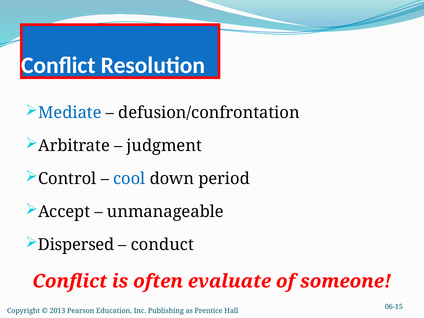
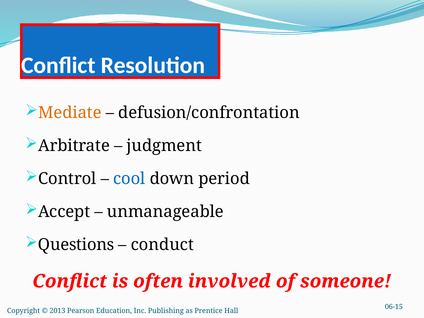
Mediate colour: blue -> orange
Dispersed: Dispersed -> Questions
evaluate: evaluate -> involved
